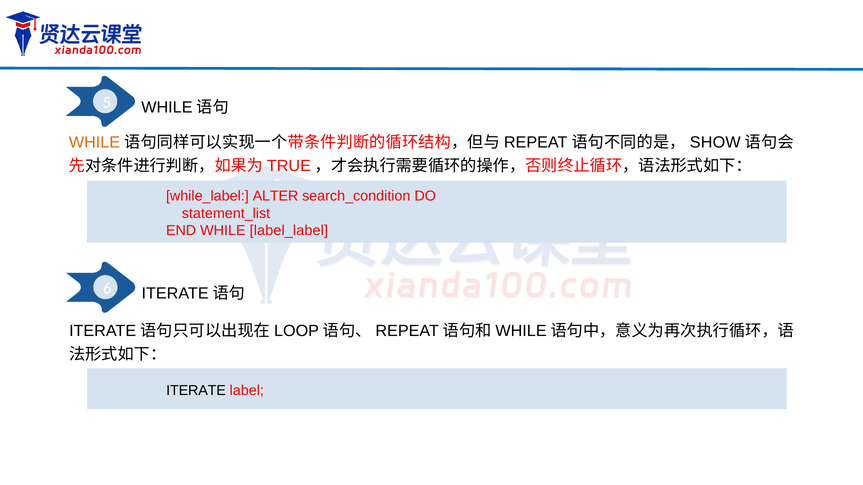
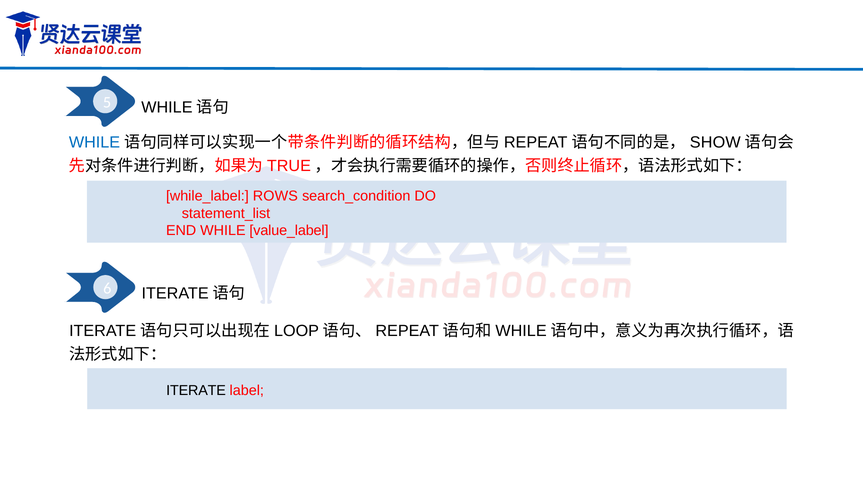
WHILE at (95, 143) colour: orange -> blue
ALTER: ALTER -> ROWS
label_label: label_label -> value_label
